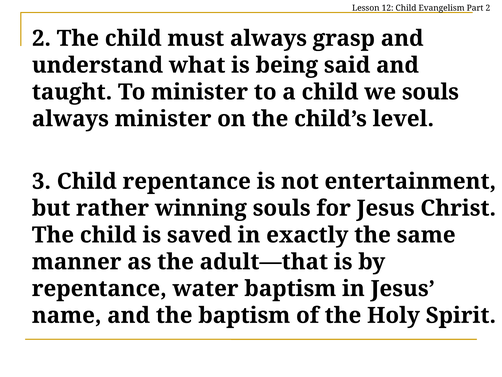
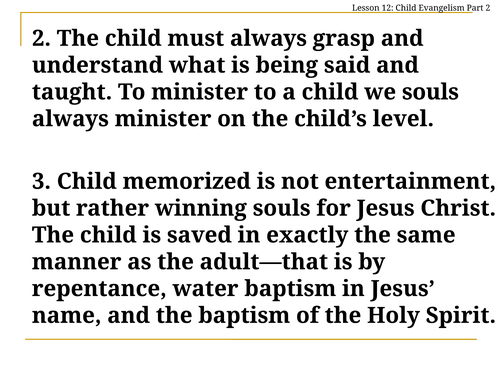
Child repentance: repentance -> memorized
